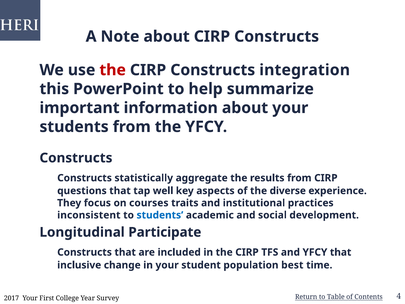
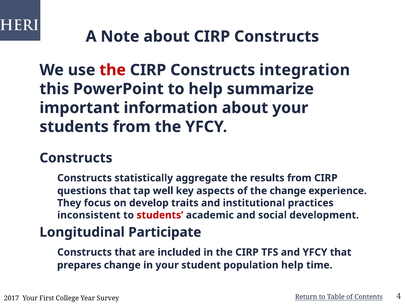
the diverse: diverse -> change
courses: courses -> develop
students at (160, 215) colour: blue -> red
inclusive: inclusive -> prepares
population best: best -> help
